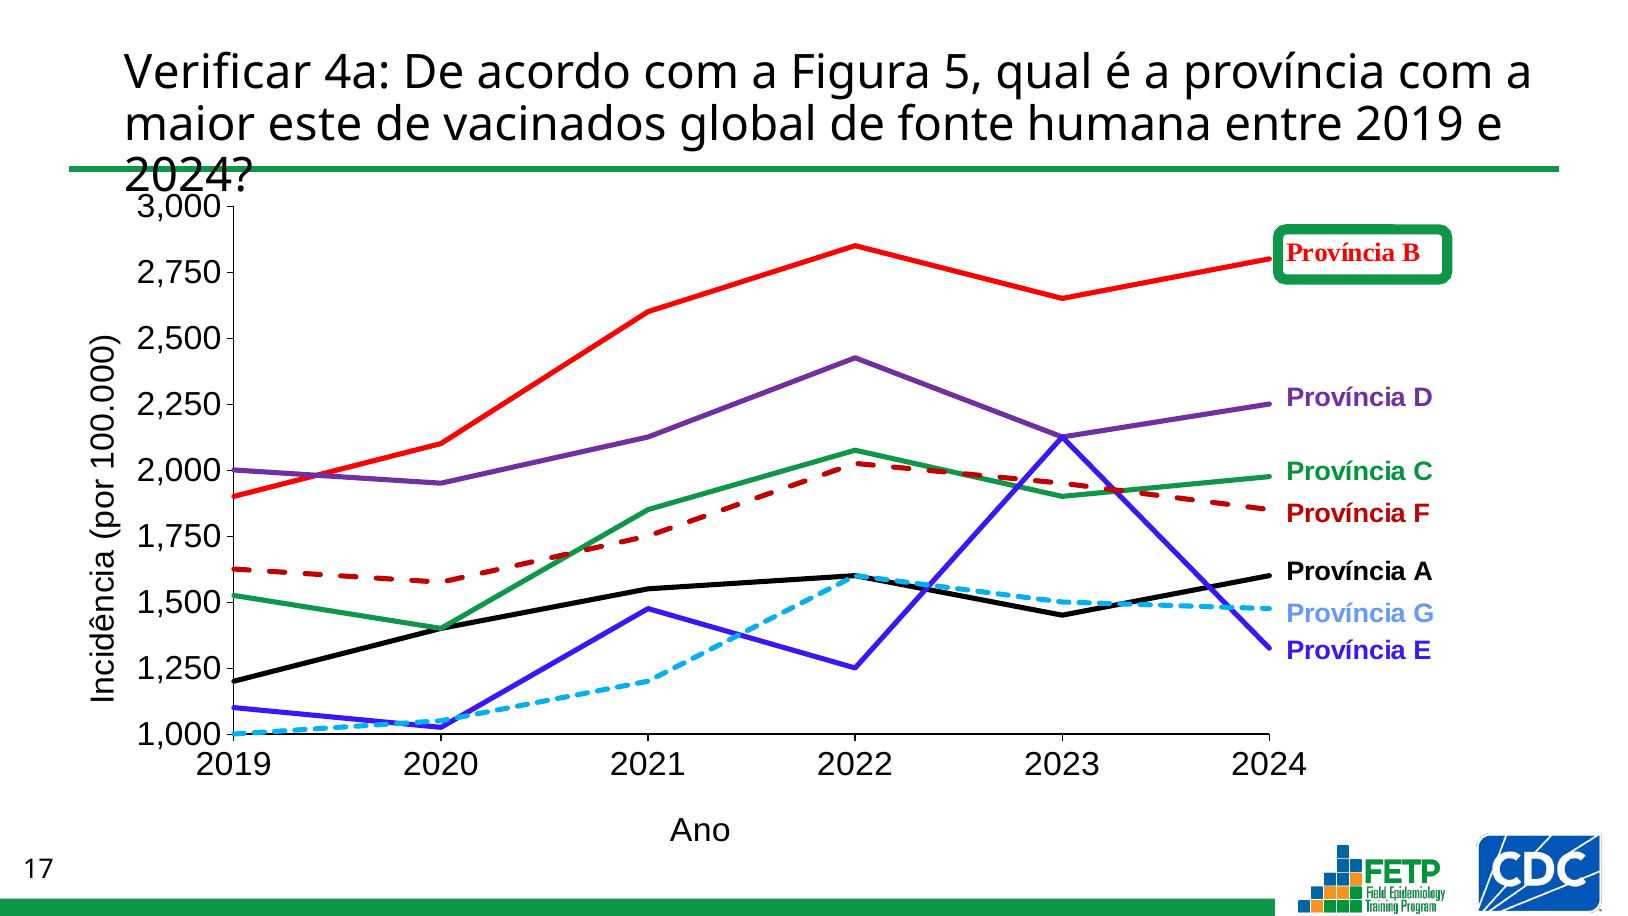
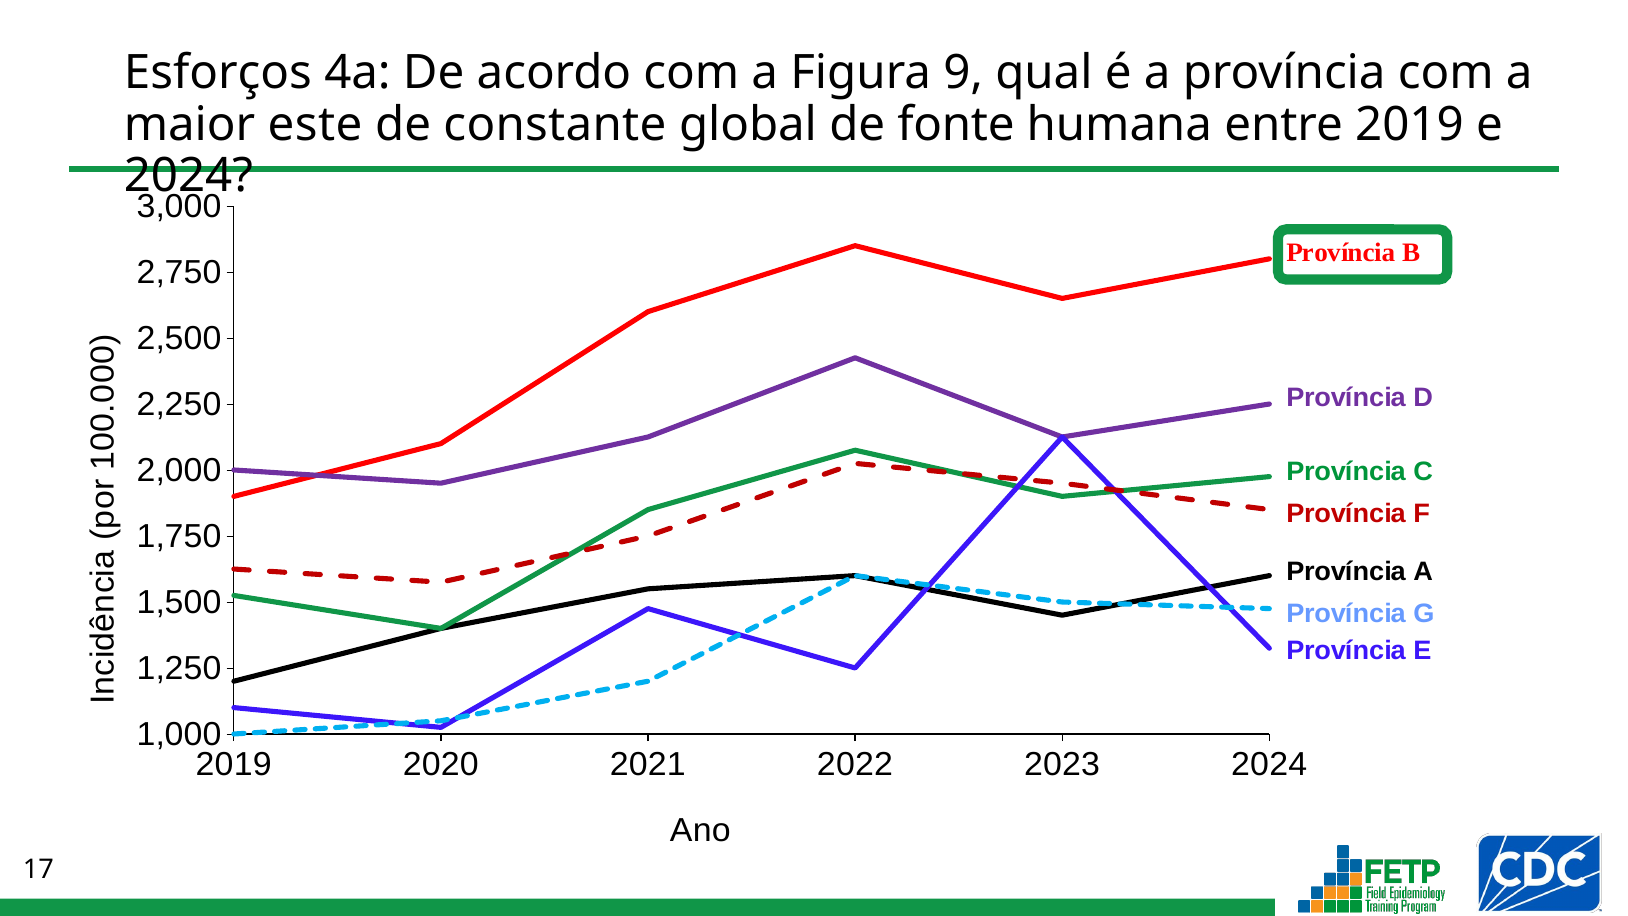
Verificar: Verificar -> Esforços
5: 5 -> 9
vacinados: vacinados -> constante
